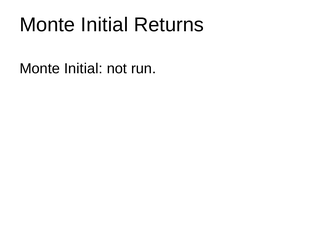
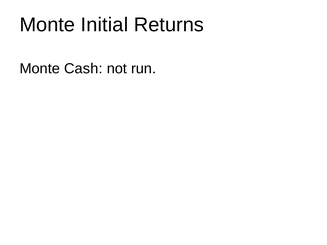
Initial at (83, 69): Initial -> Cash
